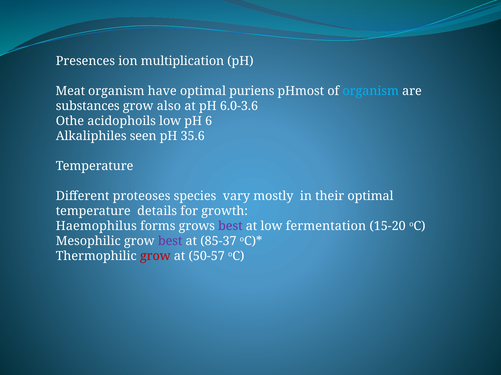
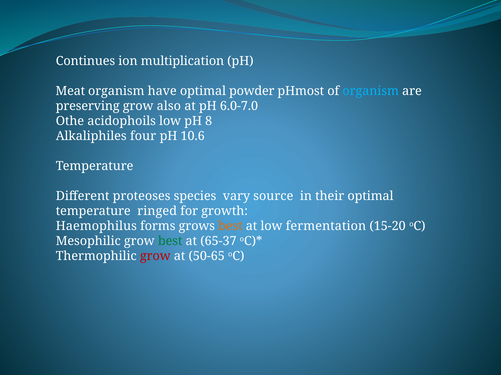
Presences: Presences -> Continues
puriens: puriens -> powder
substances: substances -> preserving
6.0-3.6: 6.0-3.6 -> 6.0-7.0
6: 6 -> 8
seen: seen -> four
35.6: 35.6 -> 10.6
mostly: mostly -> source
details: details -> ringed
best at (230, 226) colour: purple -> orange
best at (170, 241) colour: purple -> green
85-37: 85-37 -> 65-37
50-57: 50-57 -> 50-65
